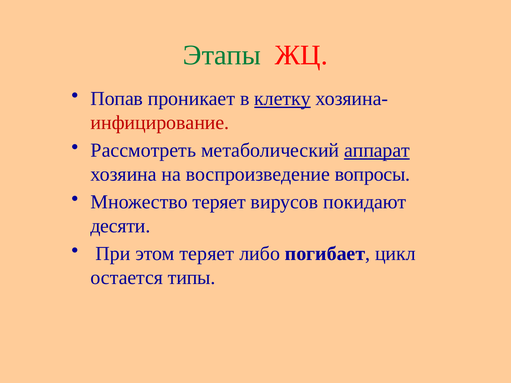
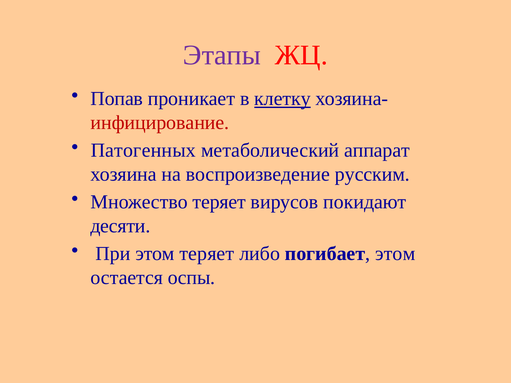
Этапы colour: green -> purple
Рассмотреть: Рассмотреть -> Патогенных
аппарат underline: present -> none
вопросы: вопросы -> русским
погибает цикл: цикл -> этом
типы: типы -> оспы
